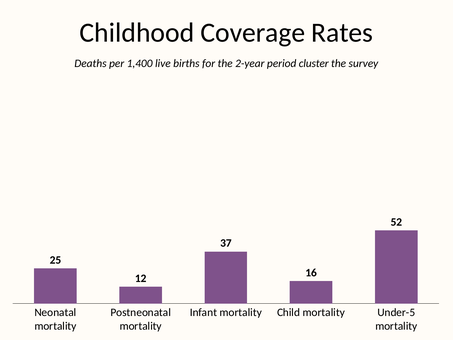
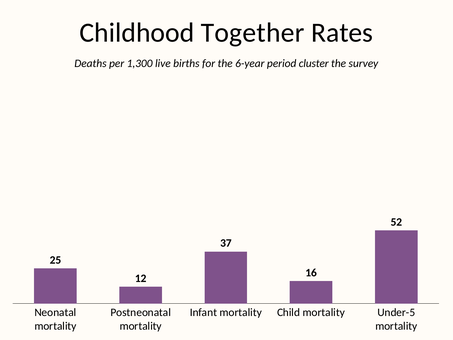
Coverage: Coverage -> Together
1,400: 1,400 -> 1,300
2-year: 2-year -> 6-year
